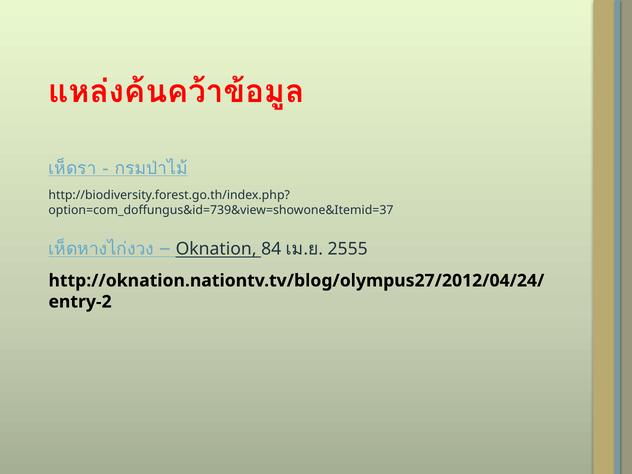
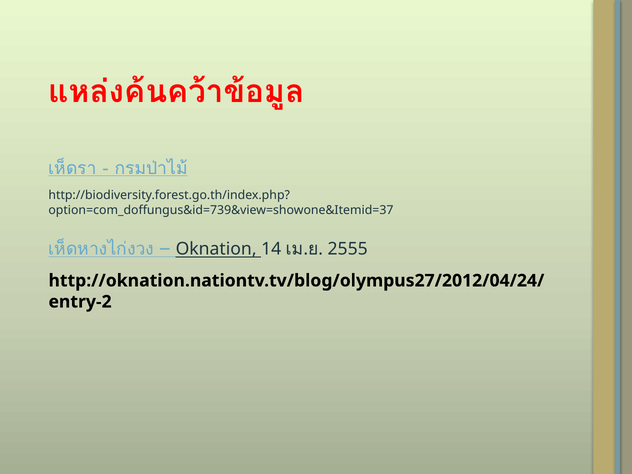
84: 84 -> 14
